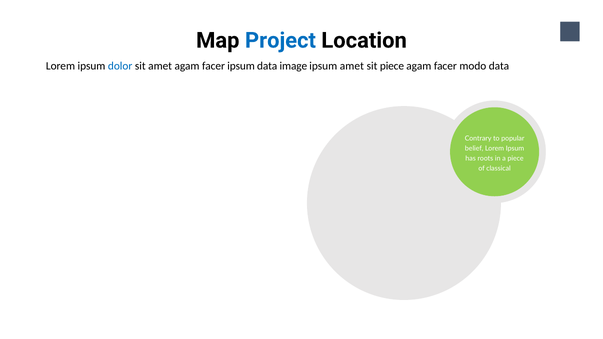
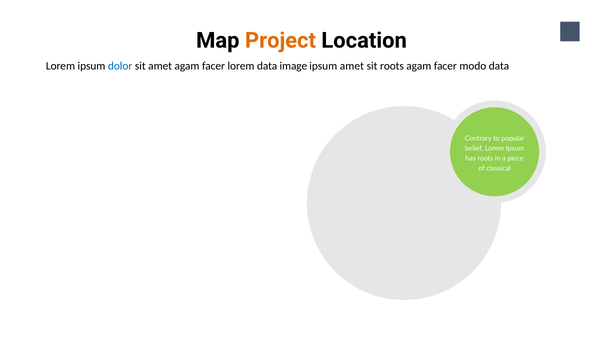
Project colour: blue -> orange
facer ipsum: ipsum -> lorem
sit piece: piece -> roots
